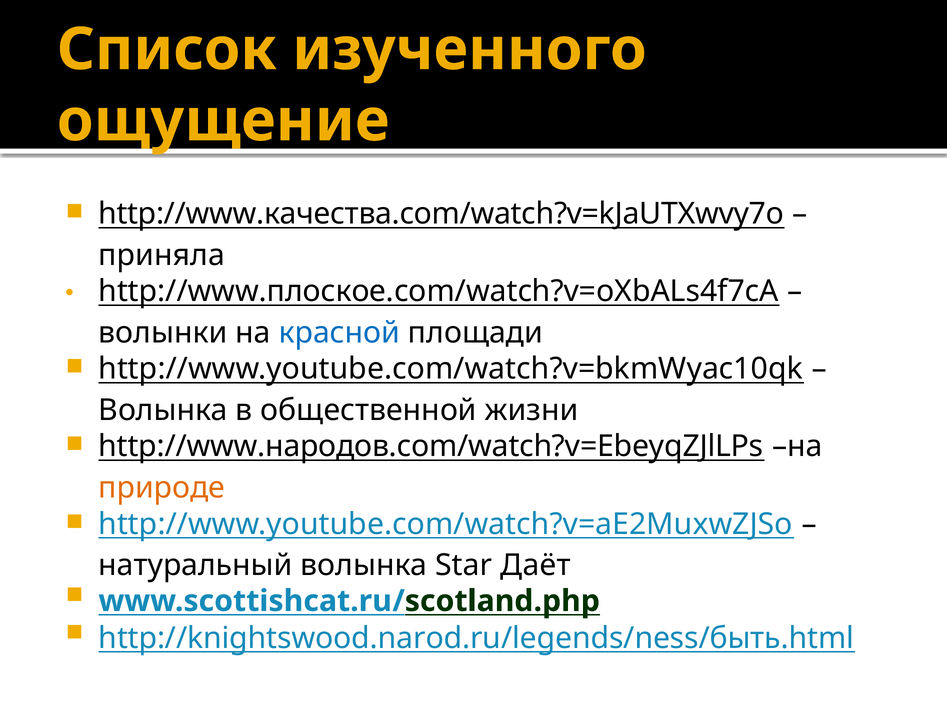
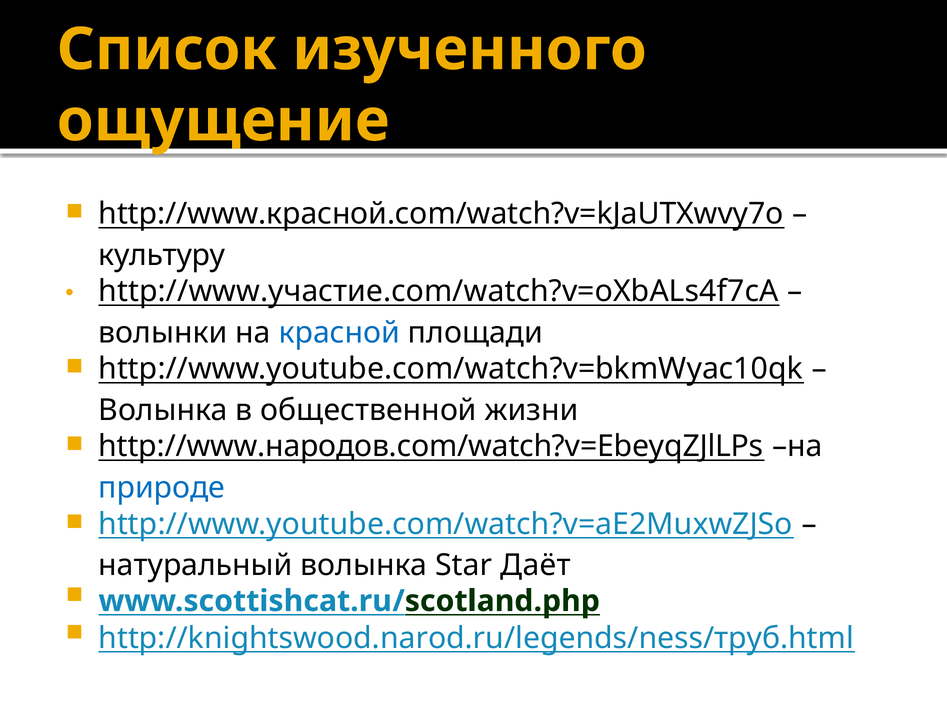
http://www.качества.com/watch?v=kJaUTXwvy7o: http://www.качества.com/watch?v=kJaUTXwvy7o -> http://www.красной.com/watch?v=kJaUTXwvy7o
приняла: приняла -> культуру
http://www.плоское.com/watch?v=oXbALs4f7cA: http://www.плоское.com/watch?v=oXbALs4f7cA -> http://www.участие.com/watch?v=oXbALs4f7cA
природе colour: orange -> blue
http://knightswood.narod.ru/legends/ness/быть.html: http://knightswood.narod.ru/legends/ness/быть.html -> http://knightswood.narod.ru/legends/ness/труб.html
